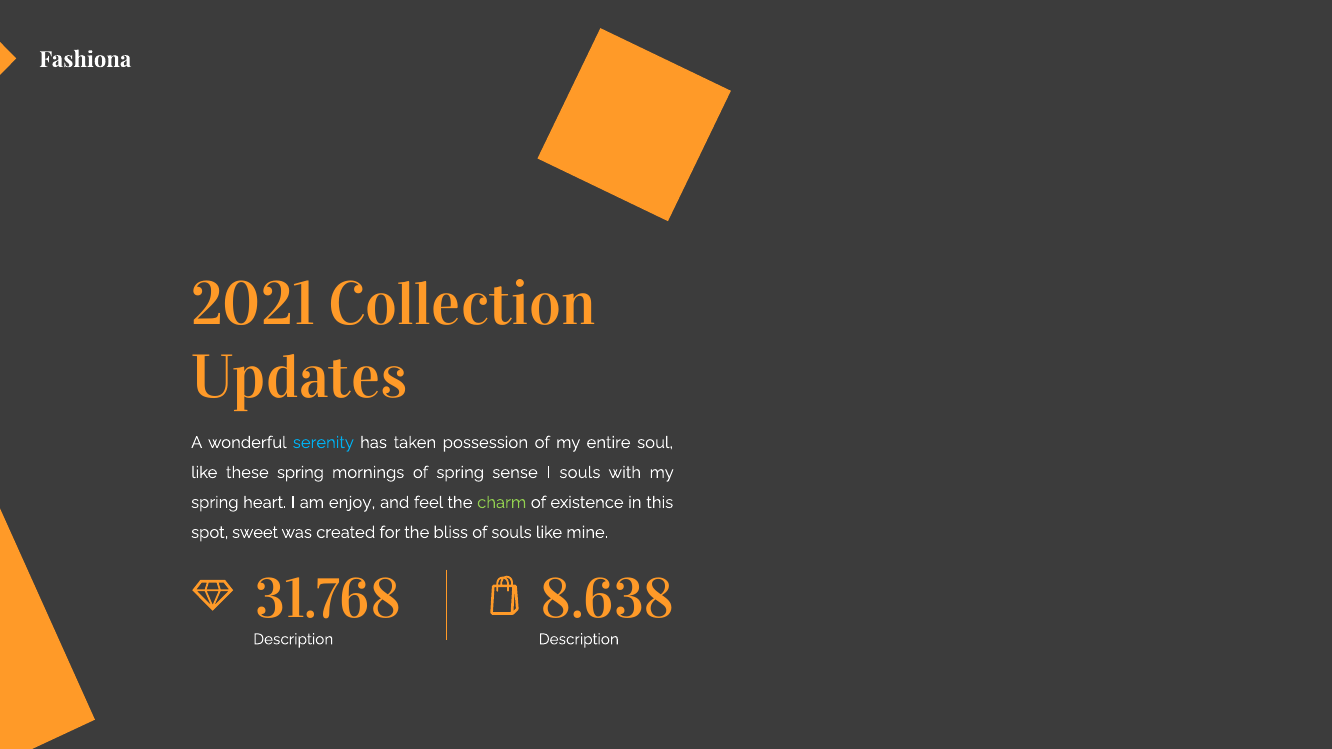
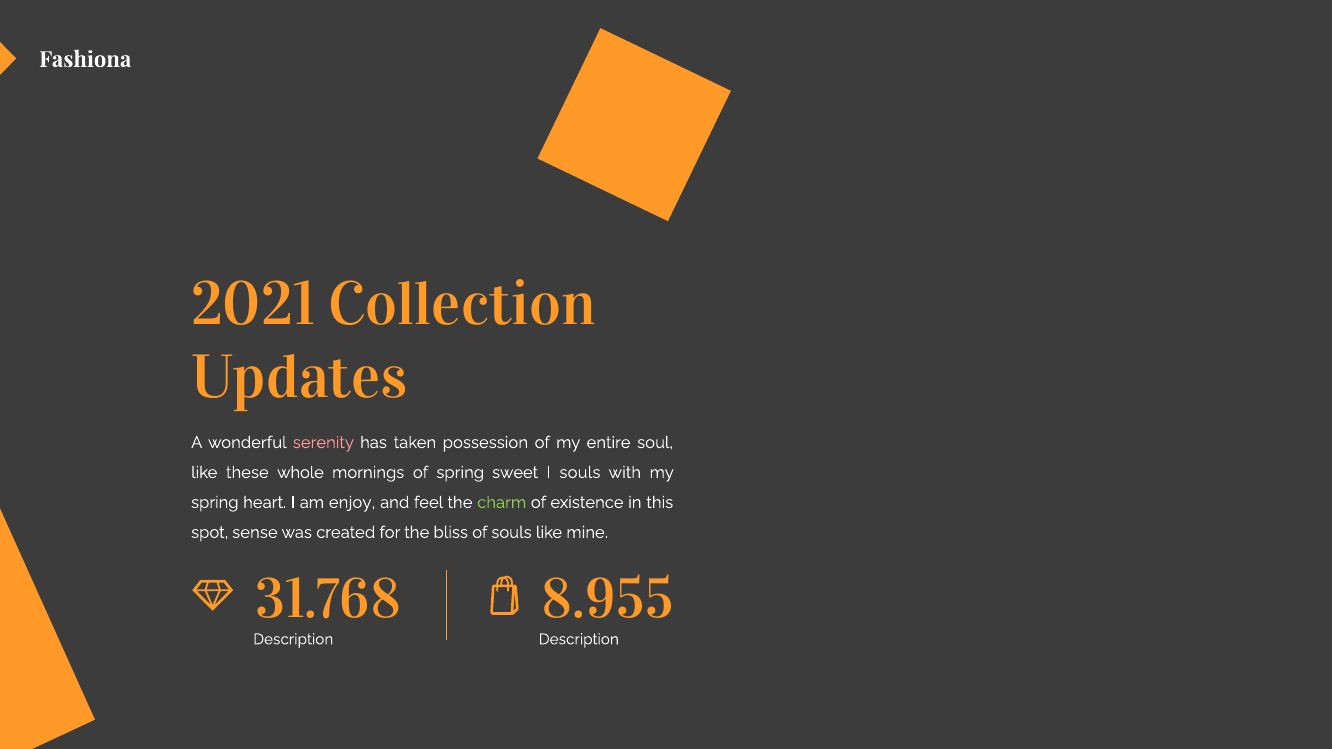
serenity colour: light blue -> pink
these spring: spring -> whole
sense: sense -> sweet
sweet: sweet -> sense
8.638: 8.638 -> 8.955
